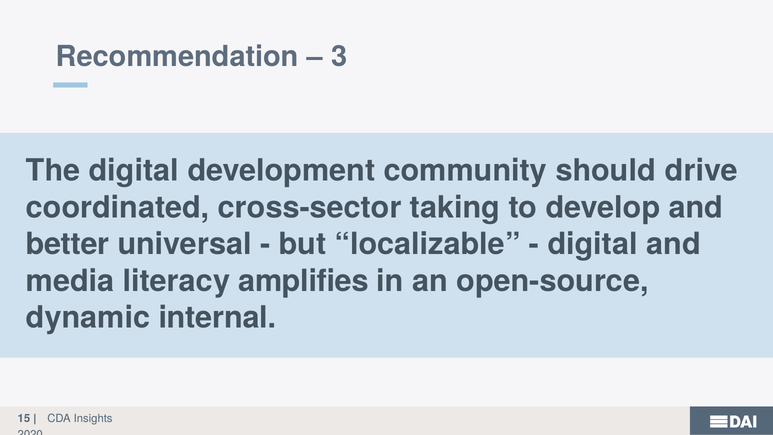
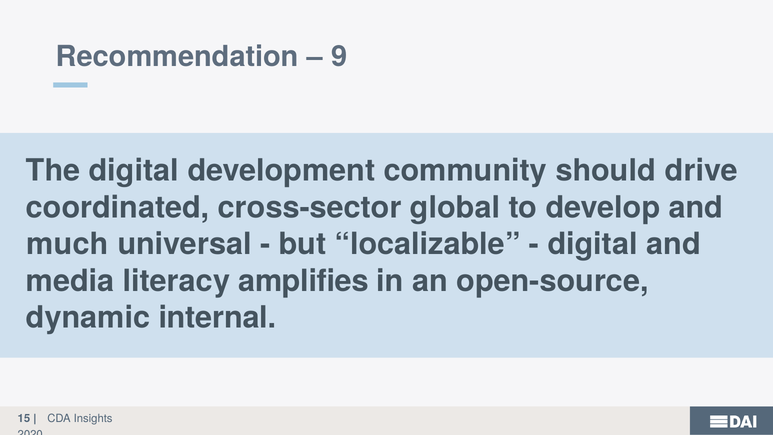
3: 3 -> 9
taking: taking -> global
better: better -> much
